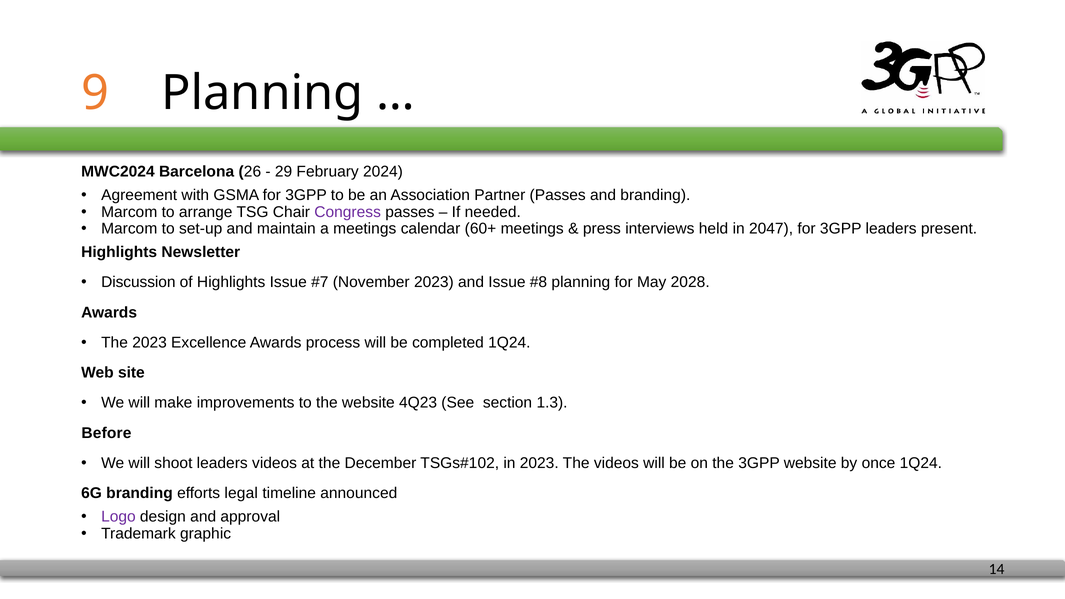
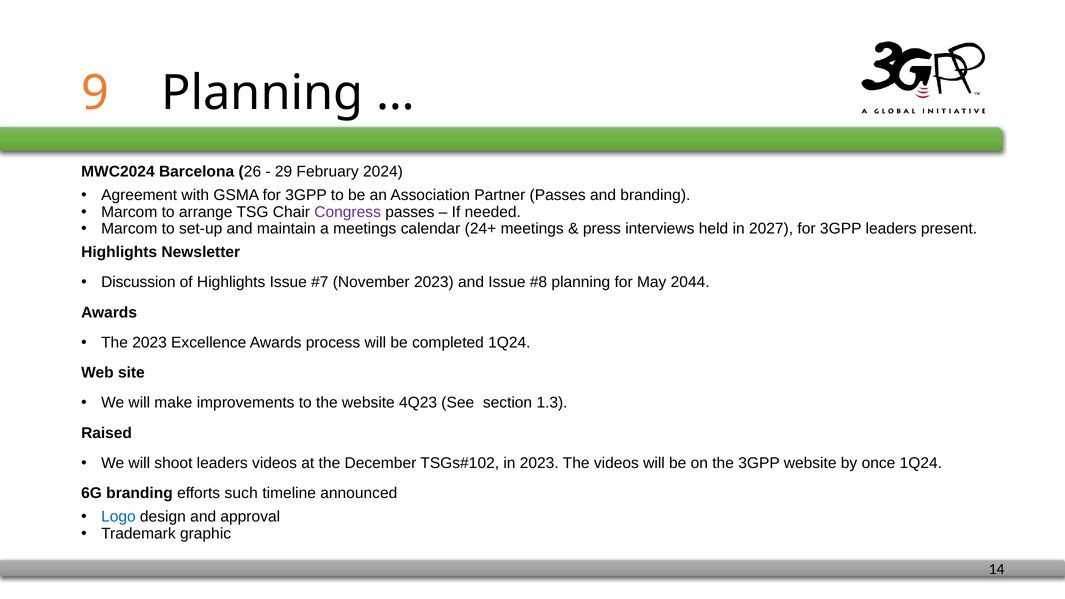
60+: 60+ -> 24+
2047: 2047 -> 2027
2028: 2028 -> 2044
Before: Before -> Raised
legal: legal -> such
Logo colour: purple -> blue
